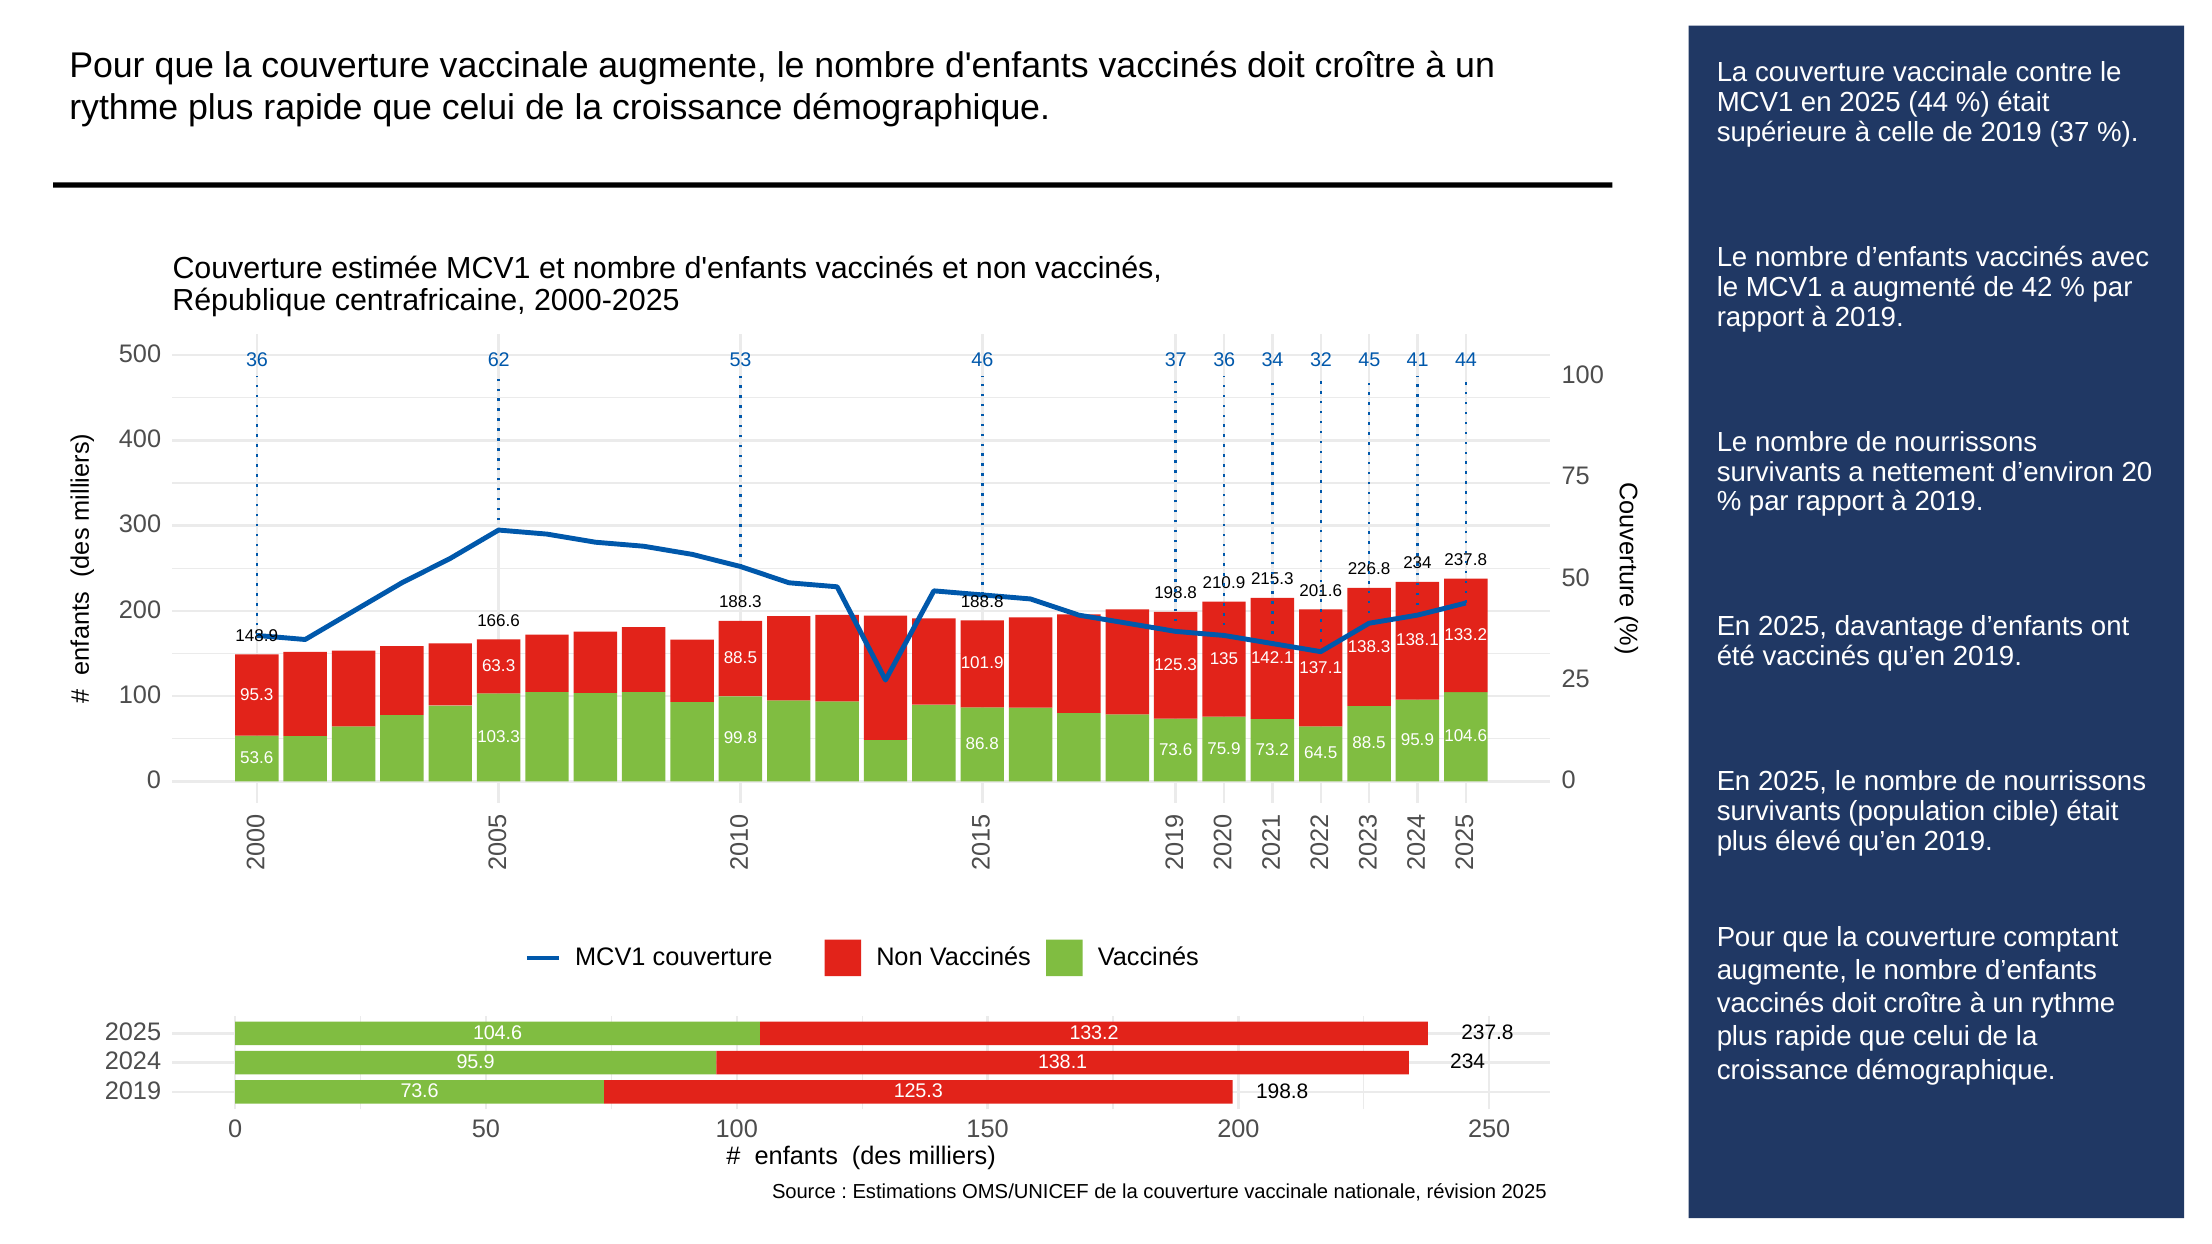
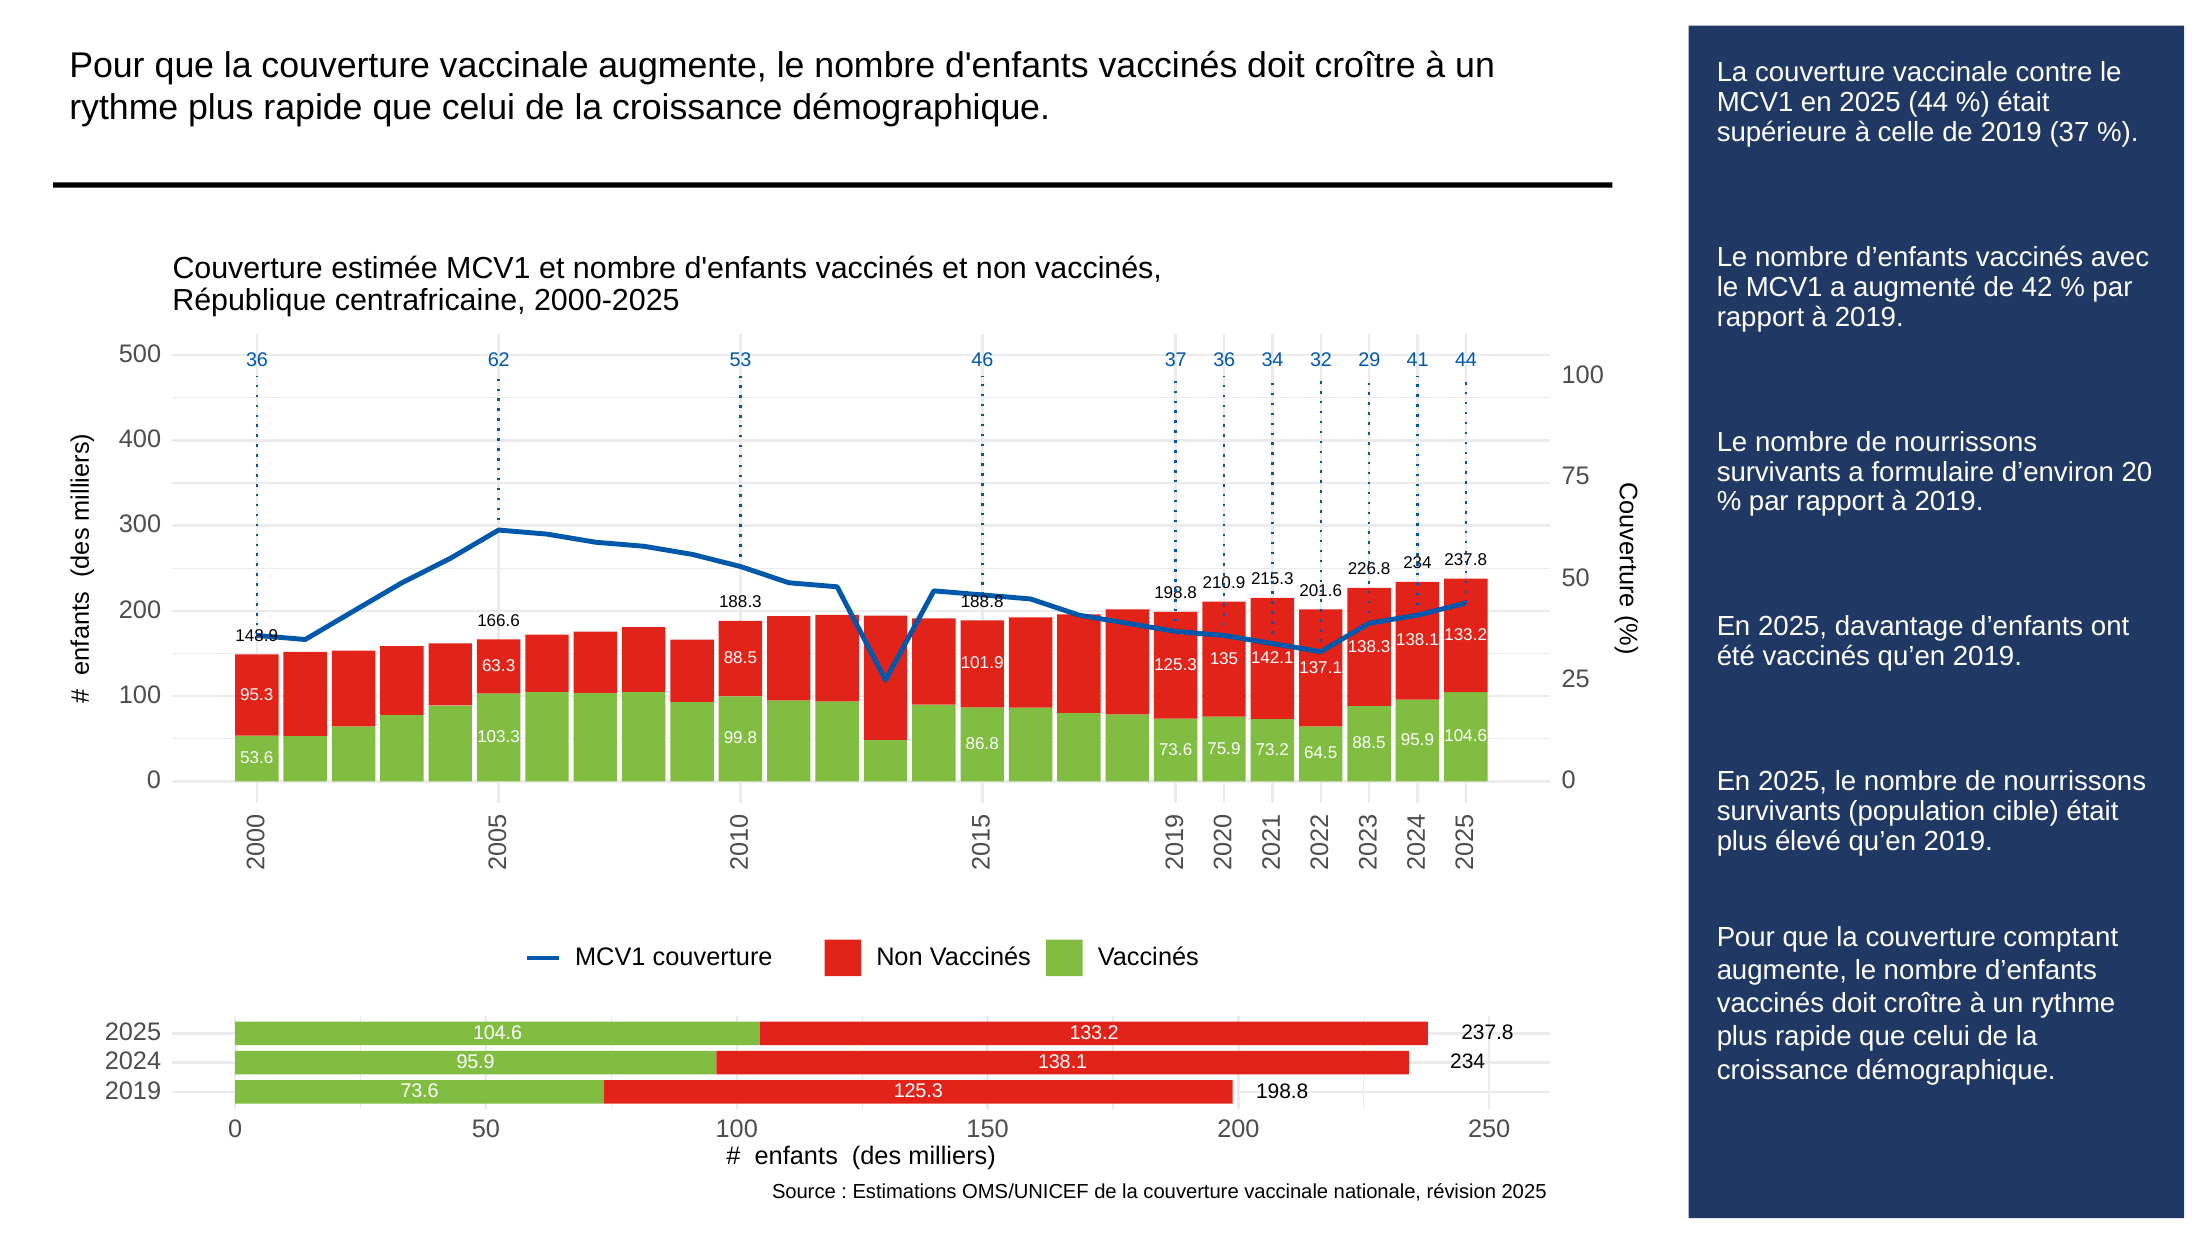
45: 45 -> 29
nettement: nettement -> formulaire
